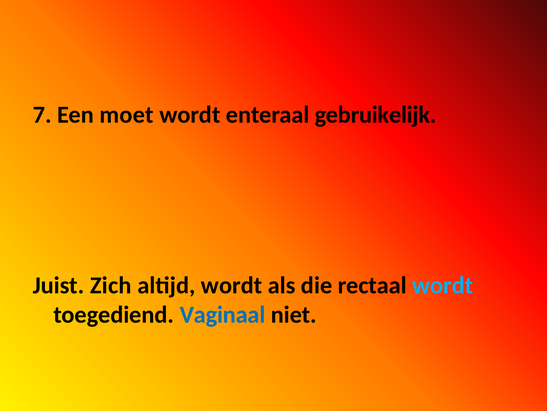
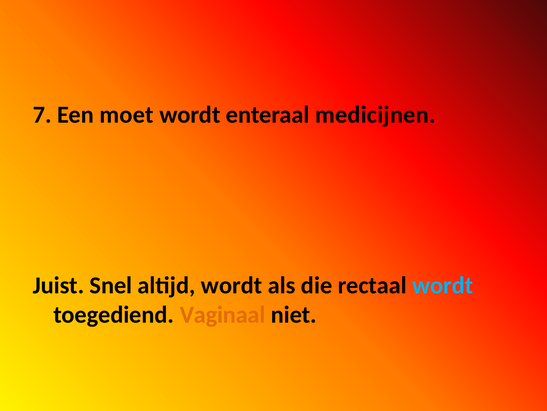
gebruikelijk: gebruikelijk -> medicijnen
Zich: Zich -> Snel
Vaginaal colour: blue -> orange
